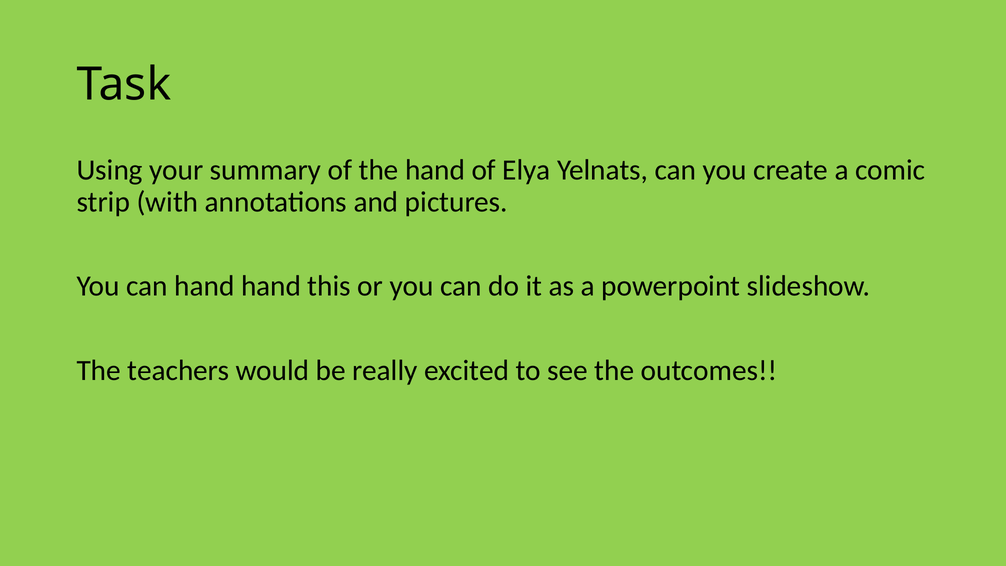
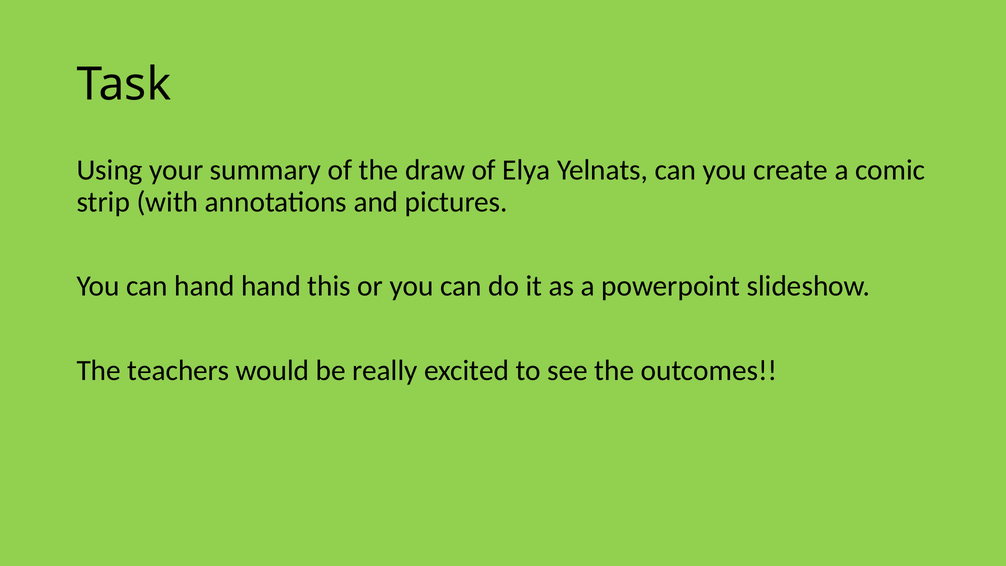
the hand: hand -> draw
